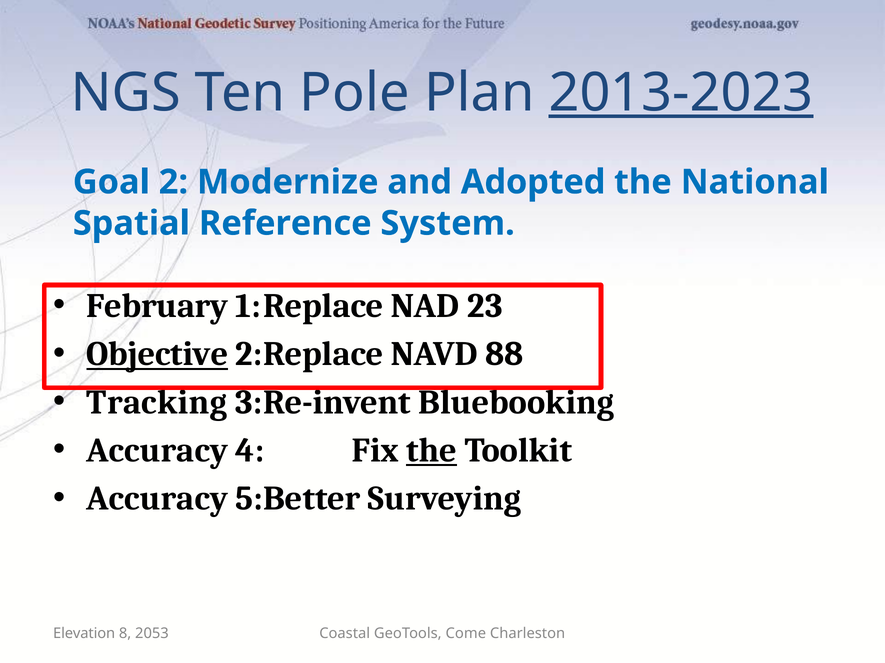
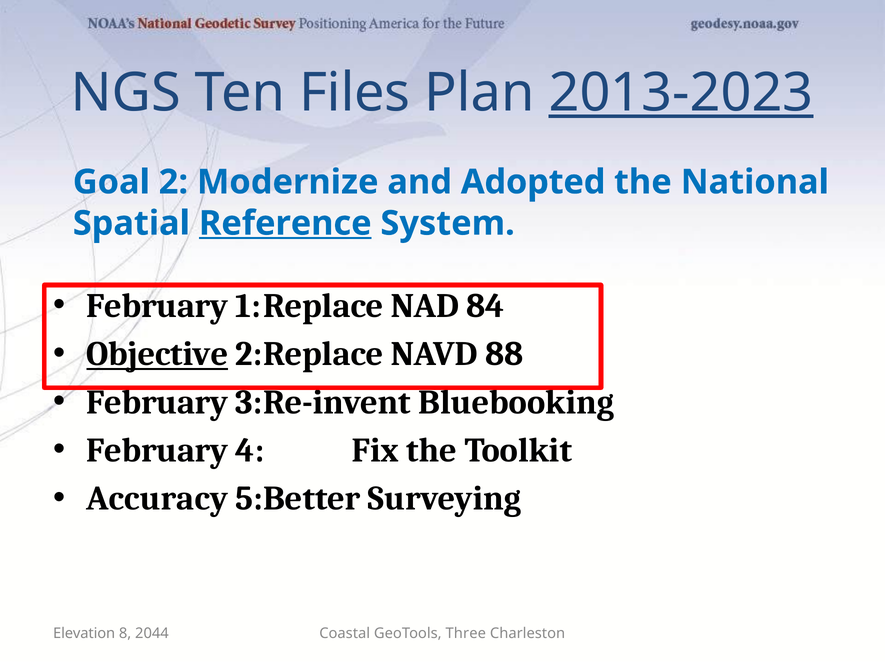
Pole: Pole -> Files
Reference underline: none -> present
23: 23 -> 84
Tracking at (157, 403): Tracking -> February
Accuracy at (157, 451): Accuracy -> February
the at (432, 451) underline: present -> none
2053: 2053 -> 2044
Come: Come -> Three
